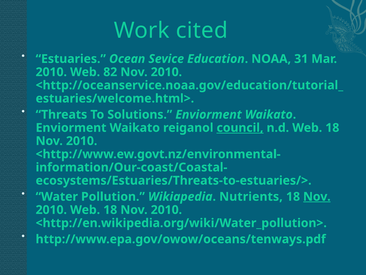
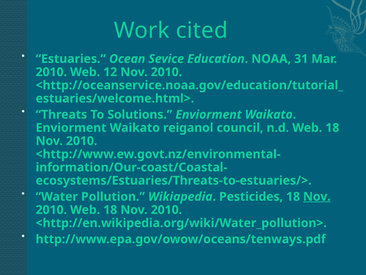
82: 82 -> 12
council underline: present -> none
Nutrients: Nutrients -> Pesticides
